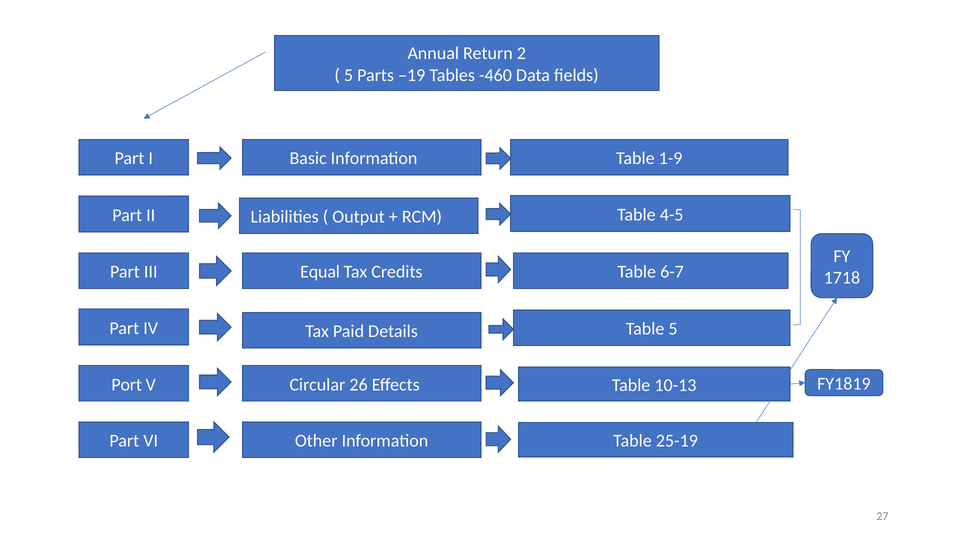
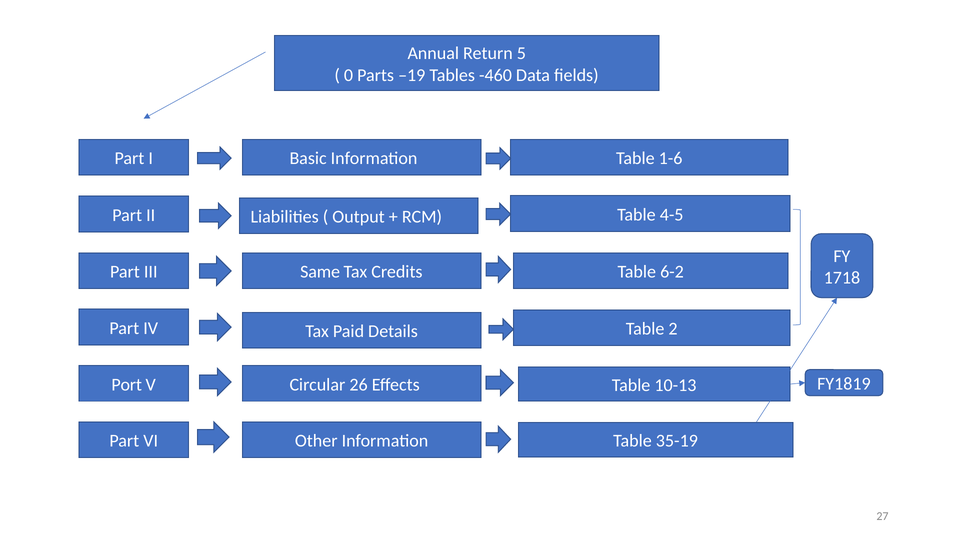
2: 2 -> 5
5 at (349, 75): 5 -> 0
1-9: 1-9 -> 1-6
Equal: Equal -> Same
6-7: 6-7 -> 6-2
Table 5: 5 -> 2
25-19: 25-19 -> 35-19
